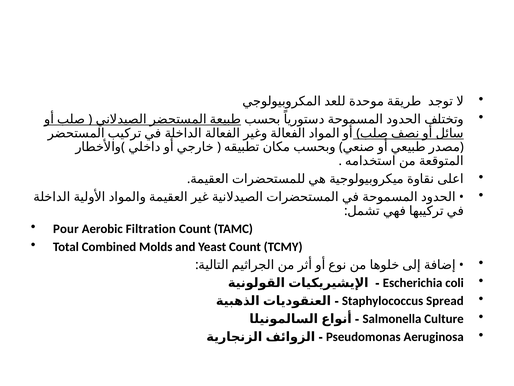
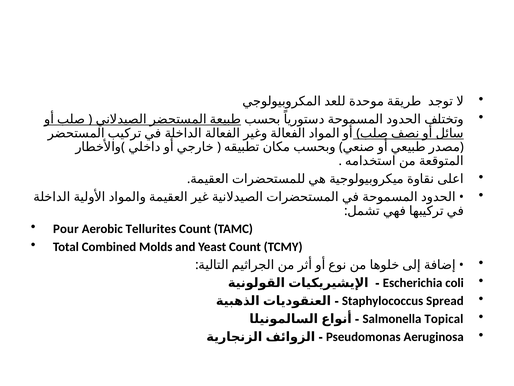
Filtration: Filtration -> Tellurites
Culture: Culture -> Topical
